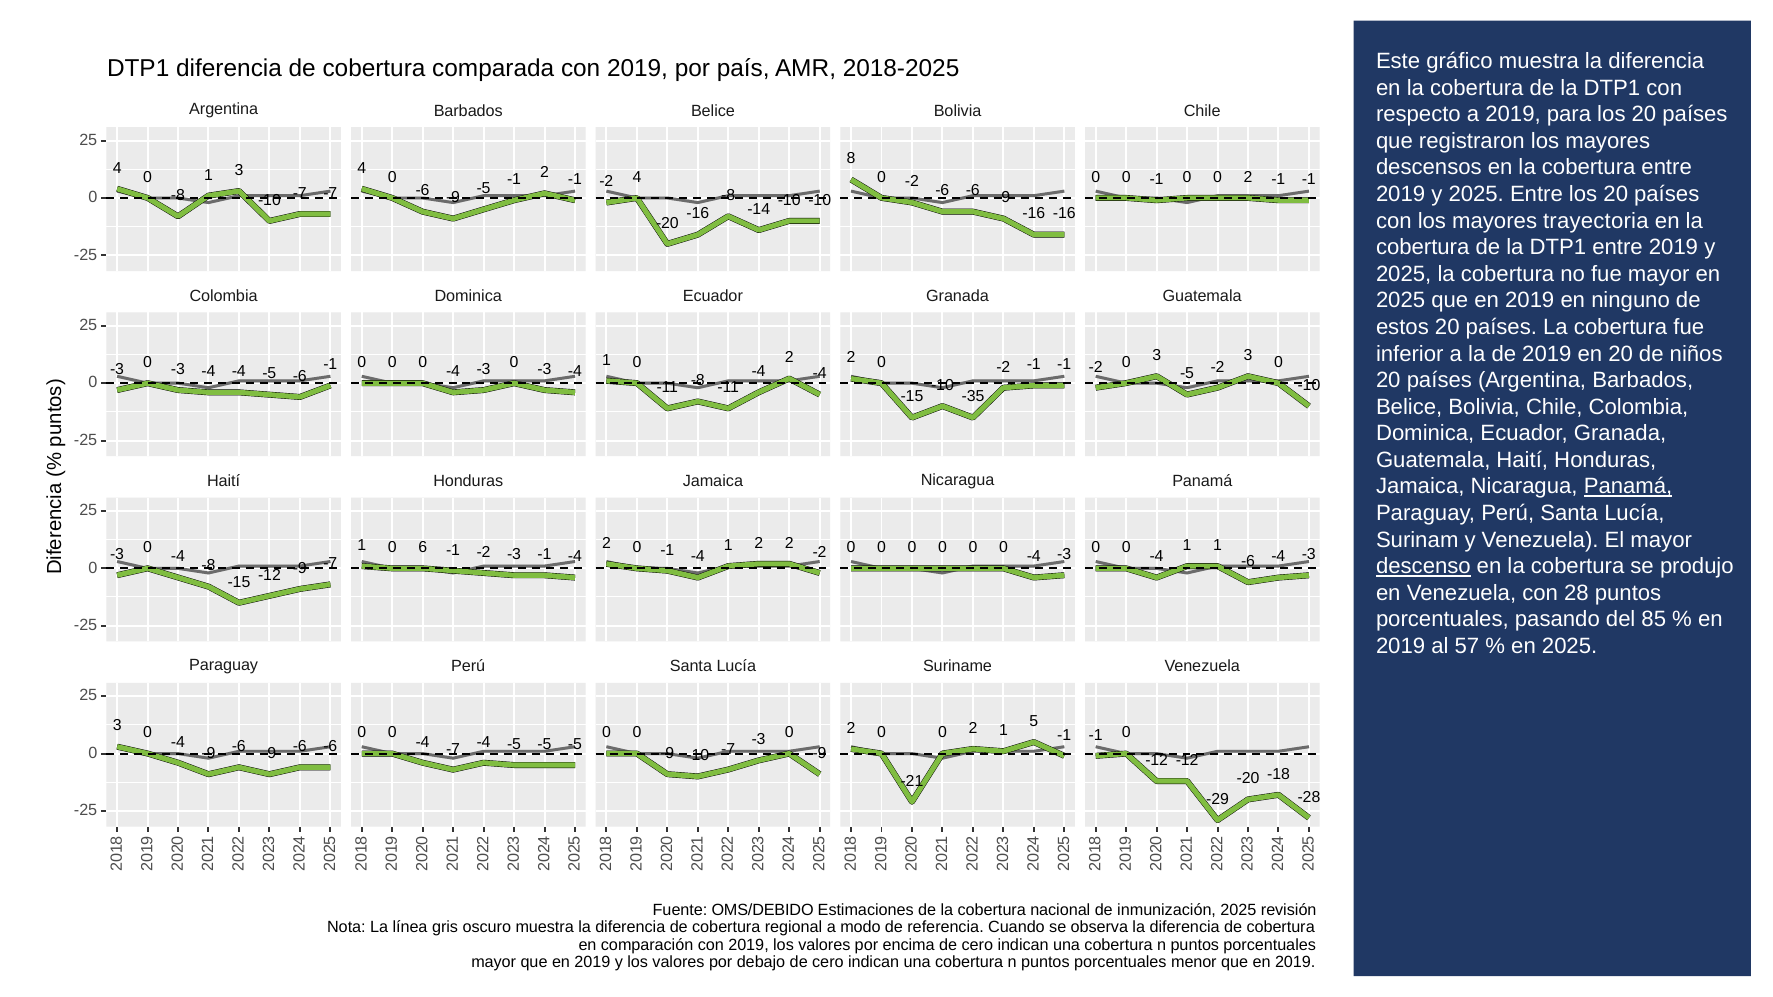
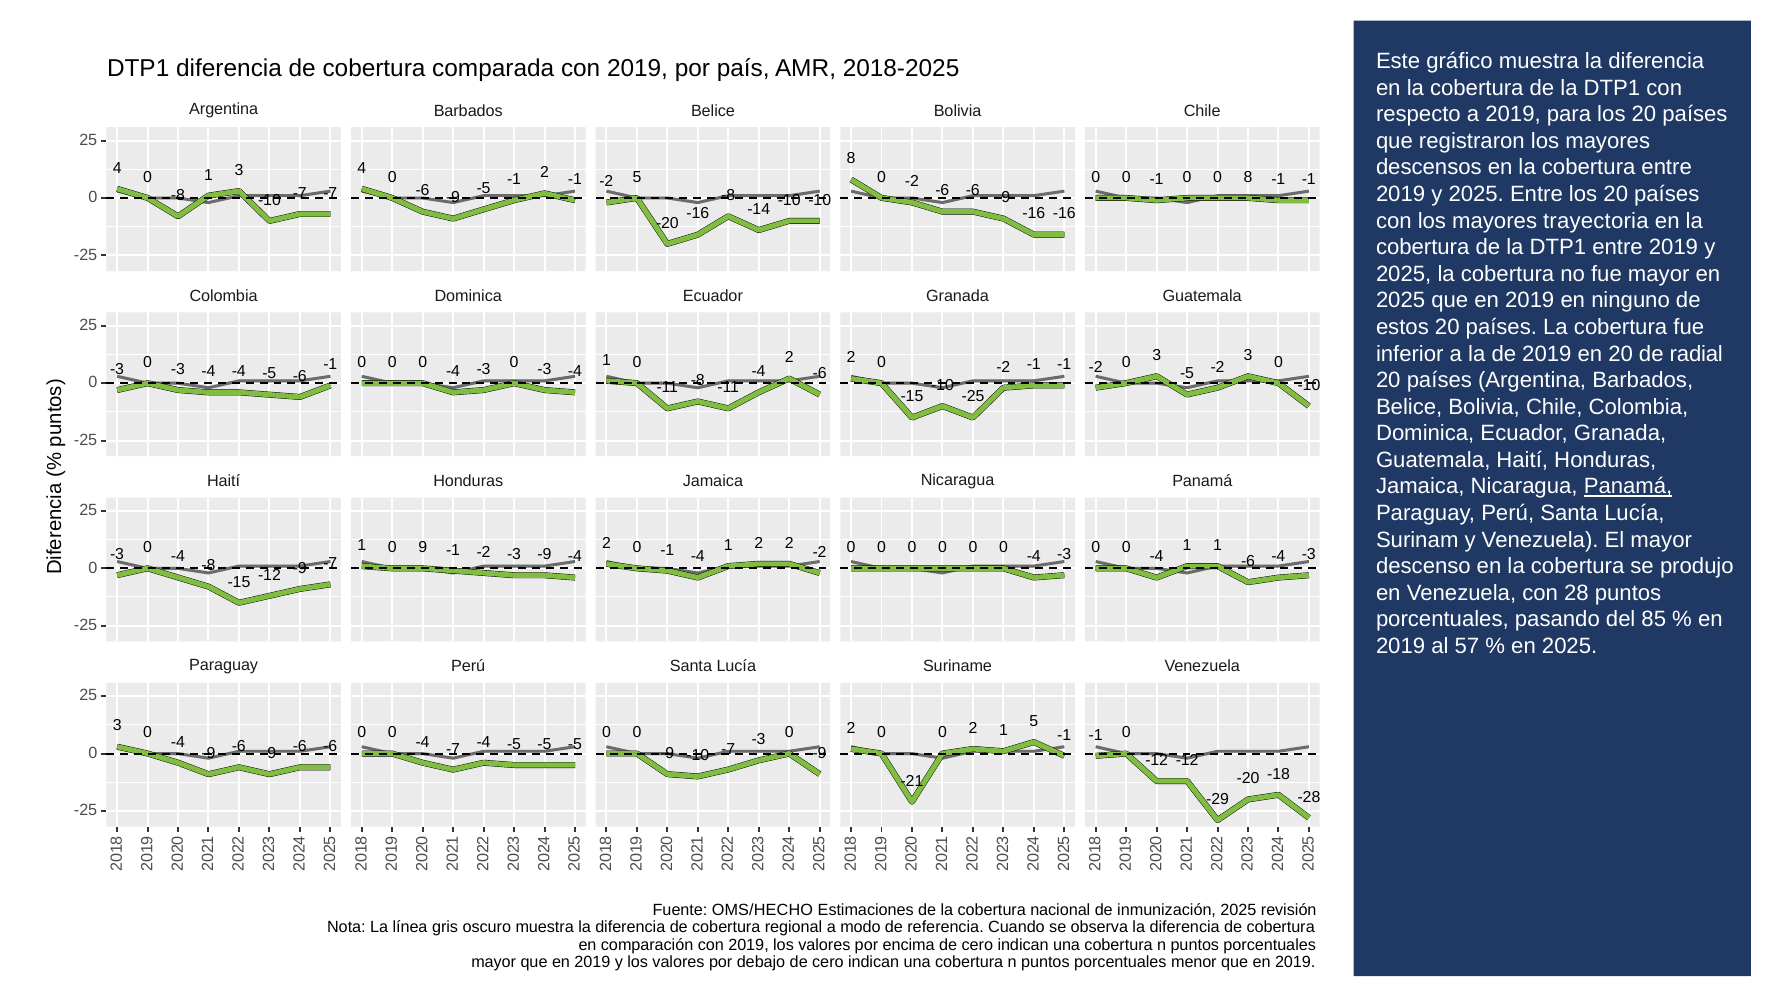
0 0 2: 2 -> 8
-2 4: 4 -> 5
niños: niños -> radial
-4 at (820, 374): -4 -> -6
-35 at (973, 397): -35 -> -25
0 6: 6 -> 9
-2 -3 -1: -1 -> -9
descenso underline: present -> none
OMS/DEBIDO: OMS/DEBIDO -> OMS/HECHO
